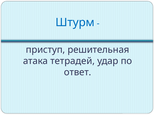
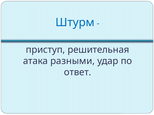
тетрадей: тетрадей -> разными
